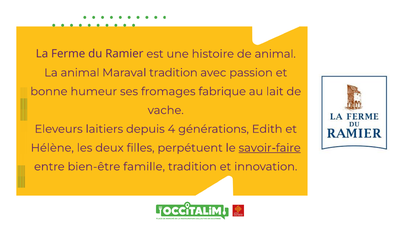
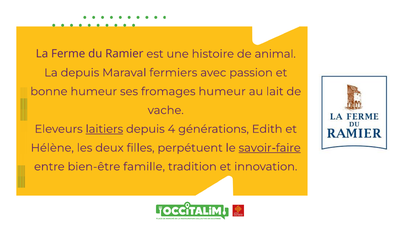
La animal: animal -> depuis
Maraval tradition: tradition -> fermiers
fromages fabrique: fabrique -> humeur
laitiers underline: none -> present
